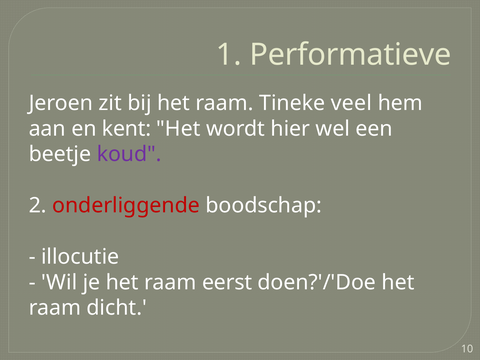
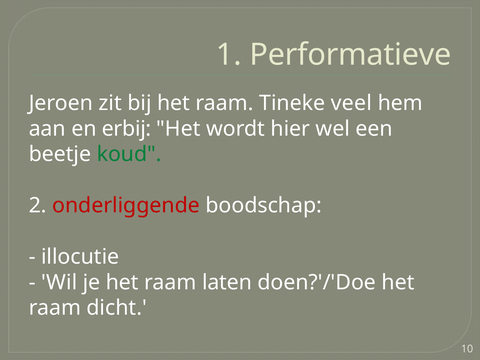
kent: kent -> erbij
koud colour: purple -> green
eerst: eerst -> laten
